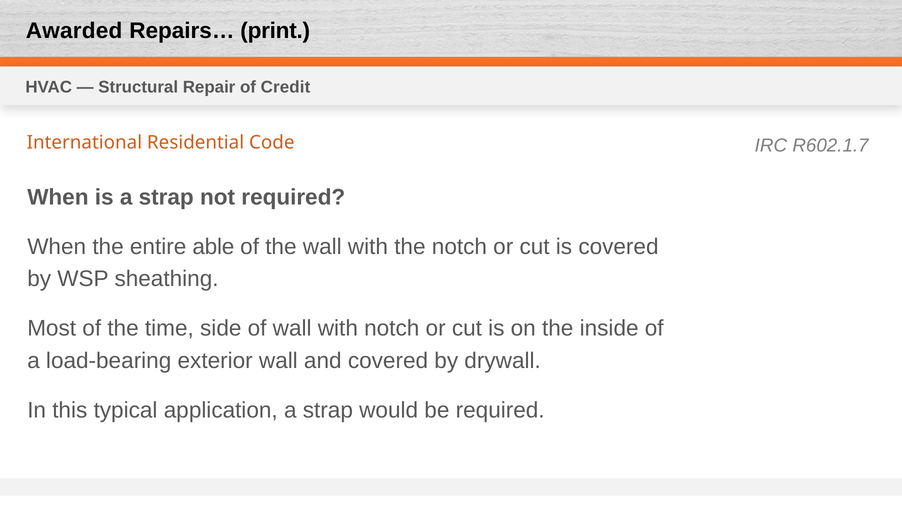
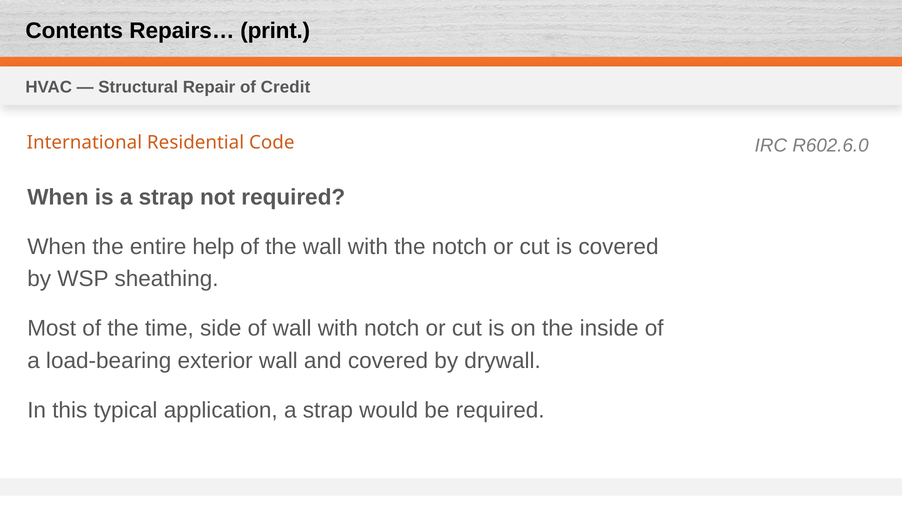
Awarded: Awarded -> Contents
R602.1.7: R602.1.7 -> R602.6.0
able: able -> help
